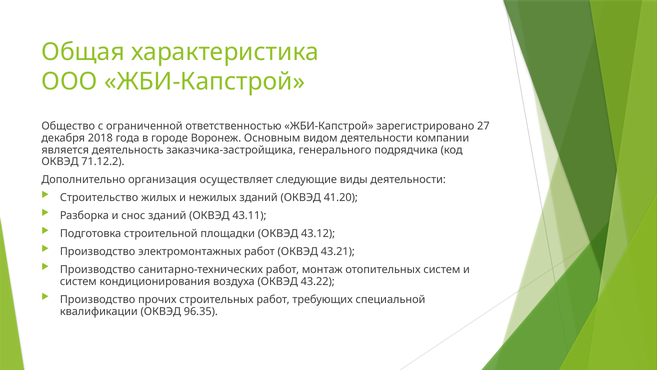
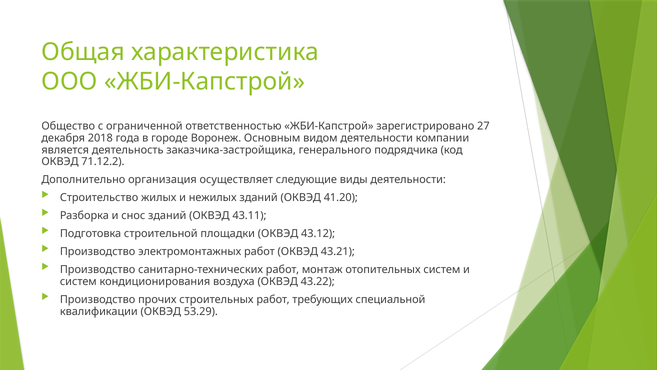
96.35: 96.35 -> 53.29
